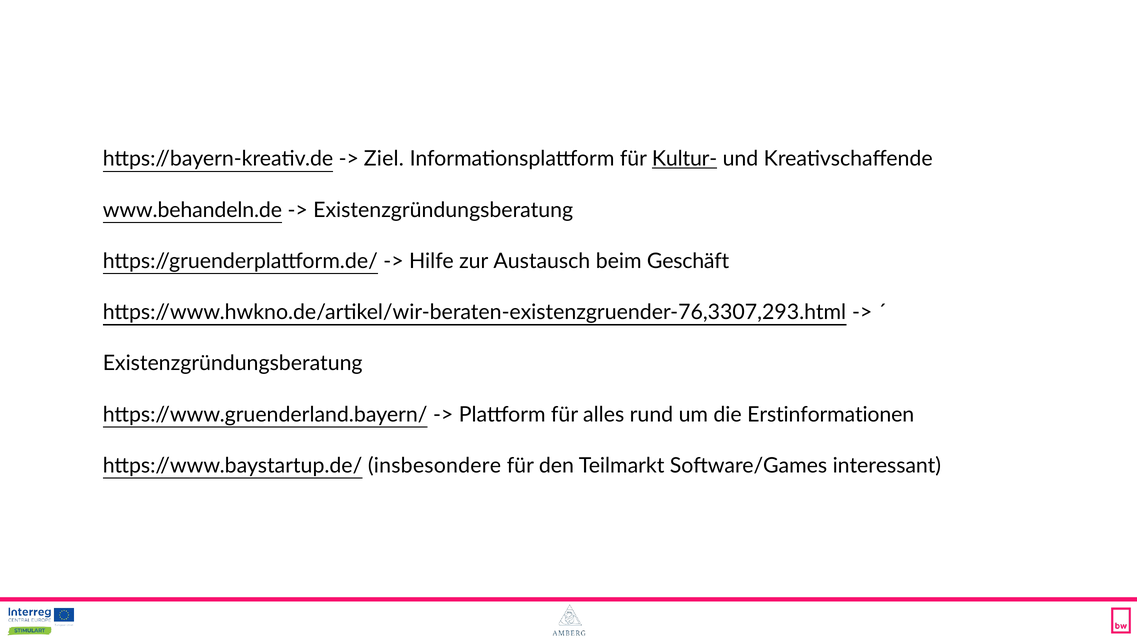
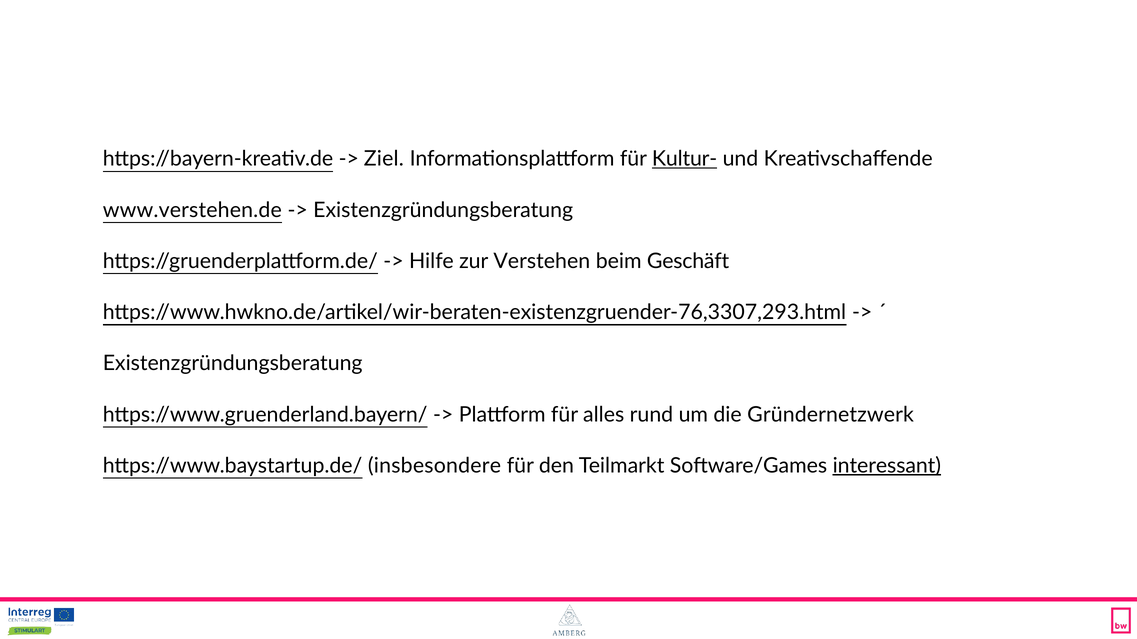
www.behandeln.de: www.behandeln.de -> www.verstehen.de
Austausch: Austausch -> Verstehen
Erstinformationen: Erstinformationen -> Gründernetzwerk
interessant underline: none -> present
